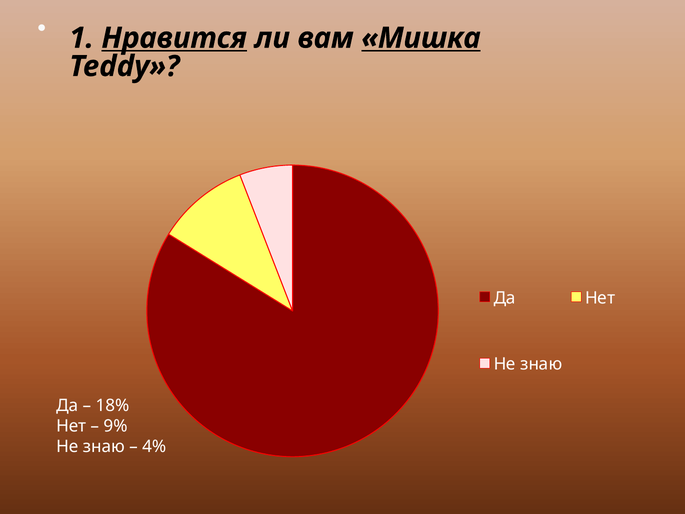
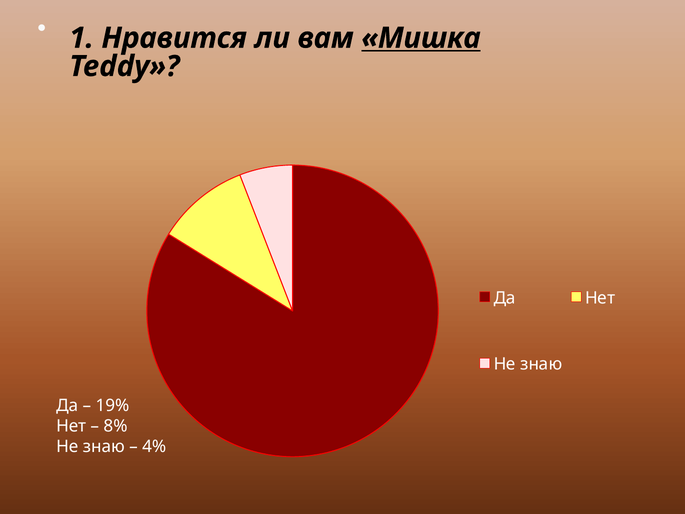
Нравится underline: present -> none
18%: 18% -> 19%
9%: 9% -> 8%
